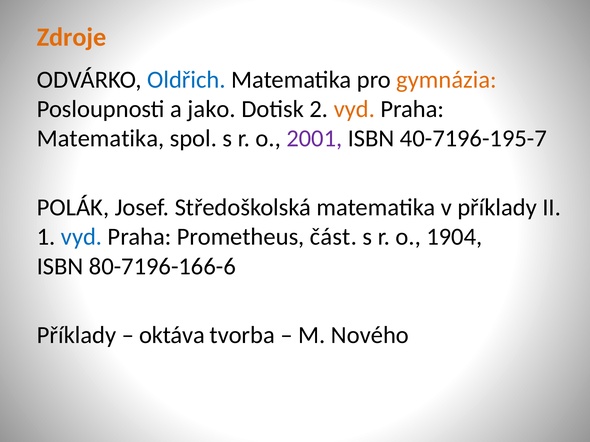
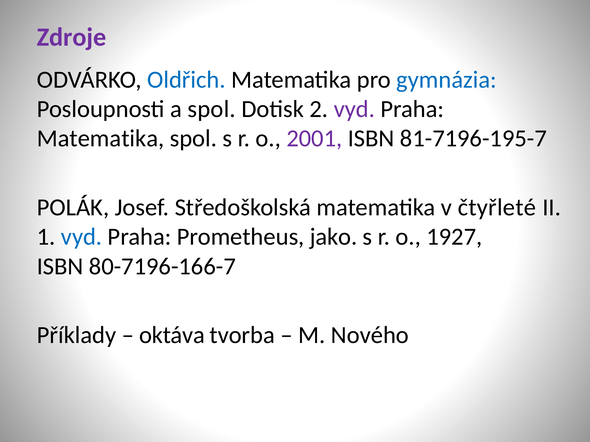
Zdroje colour: orange -> purple
gymnázia colour: orange -> blue
a jako: jako -> spol
vyd at (354, 109) colour: orange -> purple
40-7196-195-7: 40-7196-195-7 -> 81-7196-195-7
v příklady: příklady -> čtyřleté
část: část -> jako
1904: 1904 -> 1927
80-7196-166-6: 80-7196-166-6 -> 80-7196-166-7
